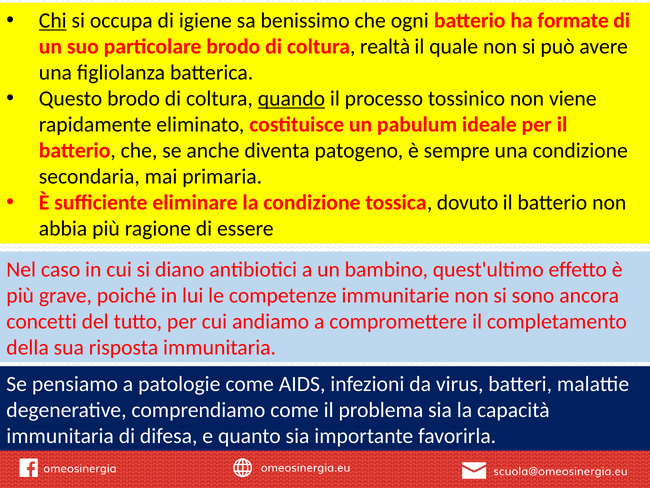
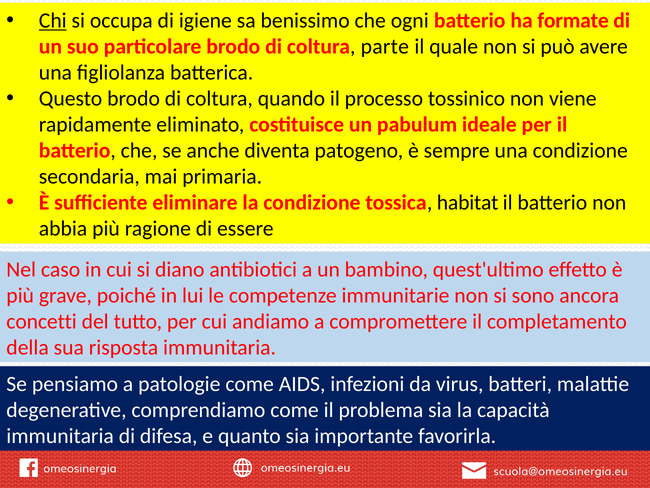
realtà: realtà -> parte
quando underline: present -> none
dovuto: dovuto -> habitat
